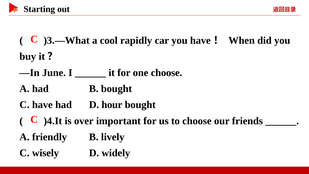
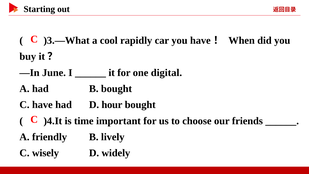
one choose: choose -> digital
over: over -> time
